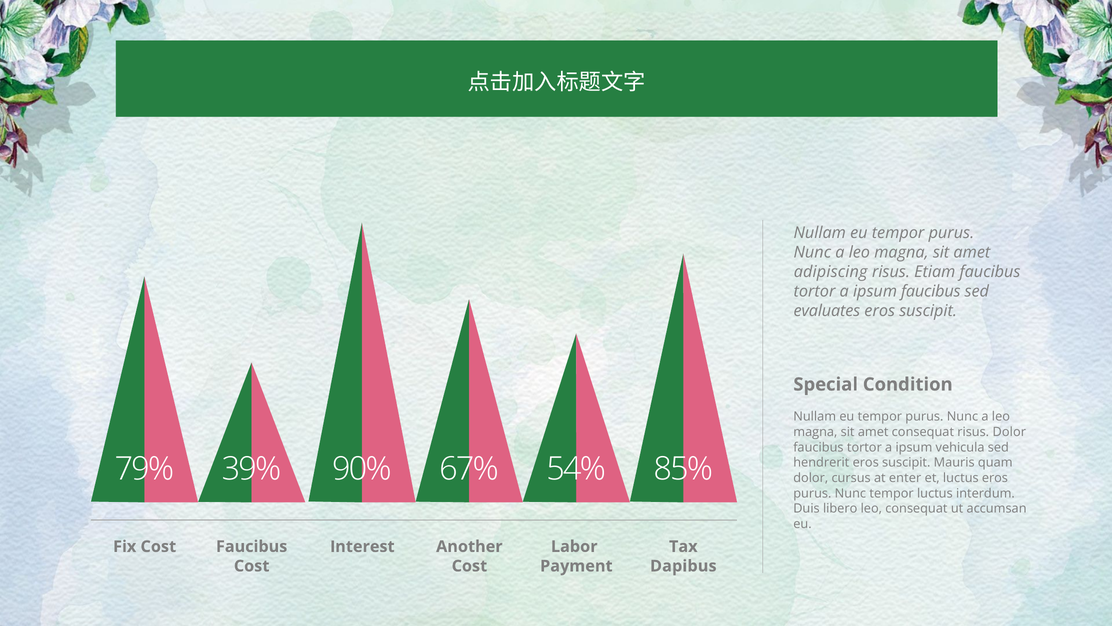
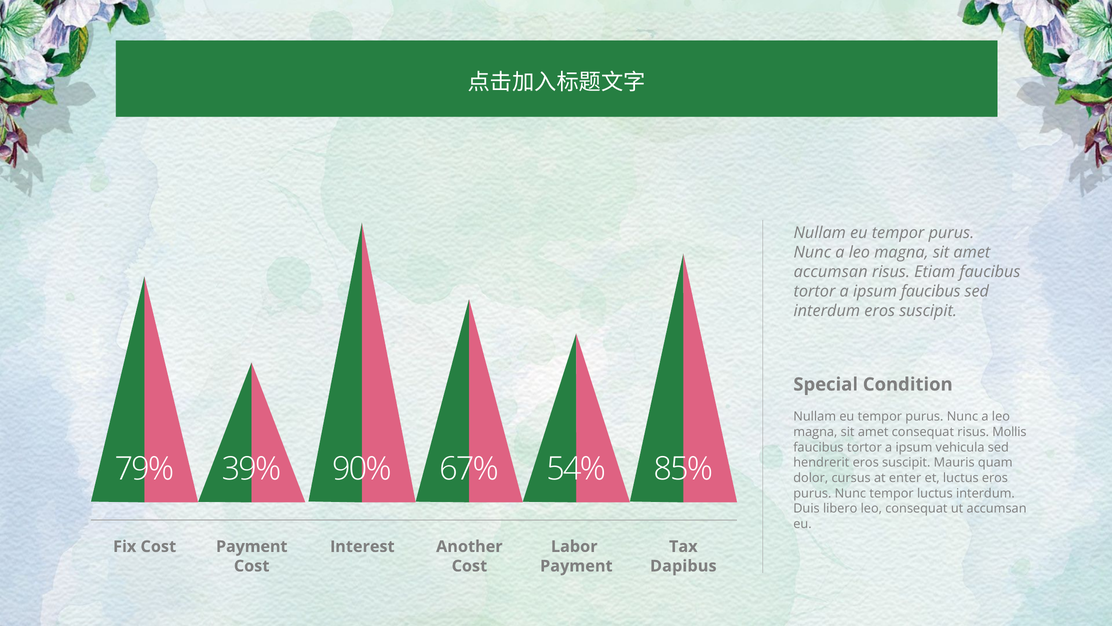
adipiscing at (831, 272): adipiscing -> accumsan
evaluates at (827, 311): evaluates -> interdum
risus Dolor: Dolor -> Mollis
Cost Faucibus: Faucibus -> Payment
